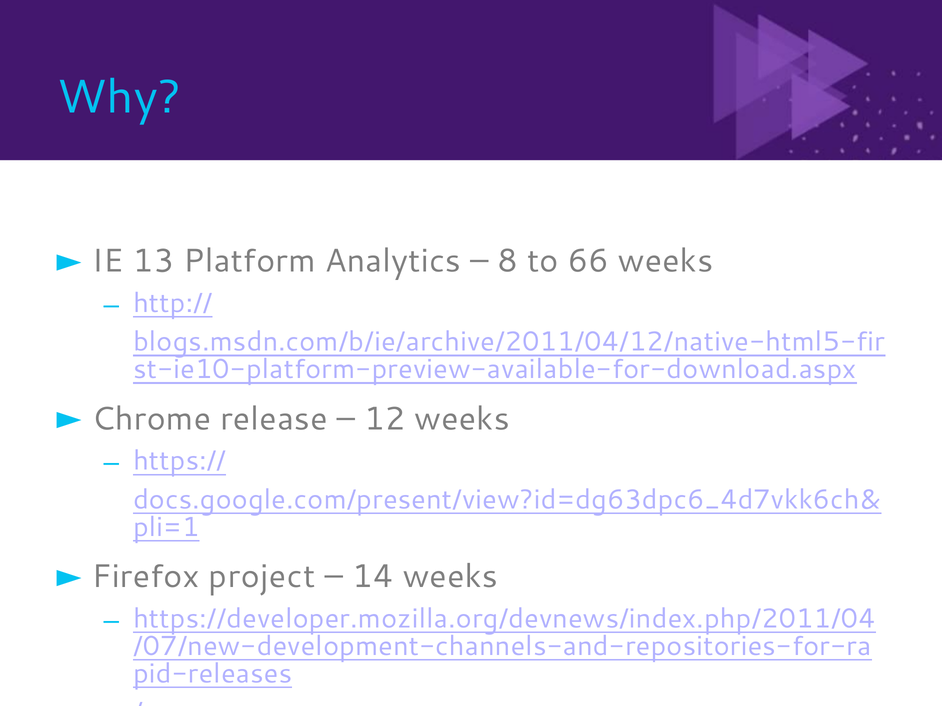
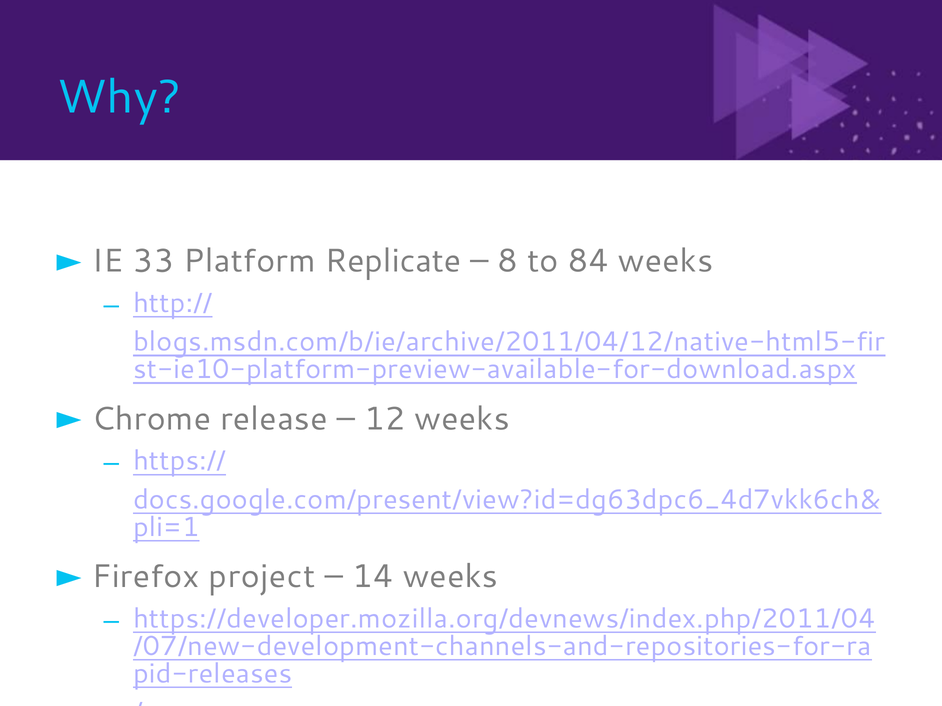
13: 13 -> 33
Analytics: Analytics -> Replicate
66: 66 -> 84
